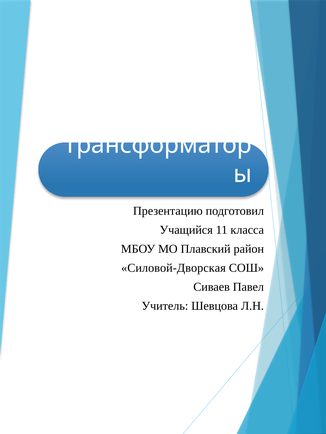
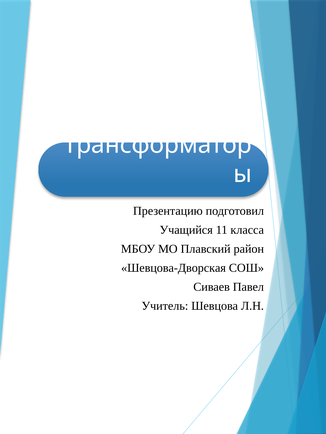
Силовой-Дворская: Силовой-Дворская -> Шевцова-Дворская
